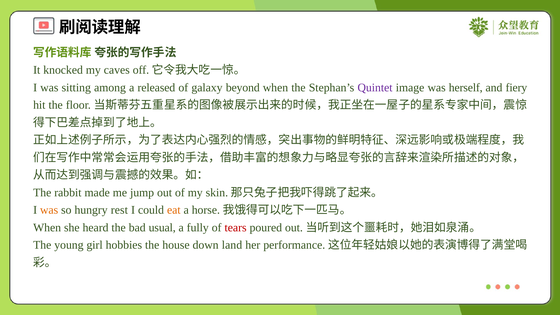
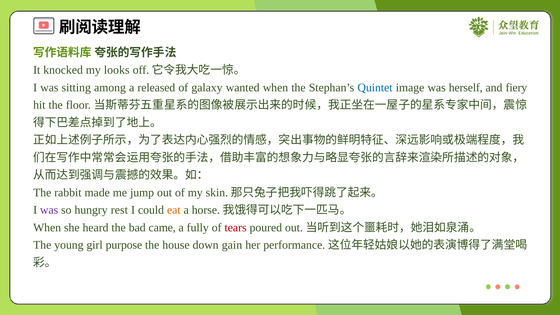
caves: caves -> looks
beyond: beyond -> wanted
Quintet colour: purple -> blue
was at (49, 210) colour: orange -> purple
usual: usual -> came
hobbies: hobbies -> purpose
land: land -> gain
